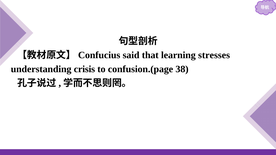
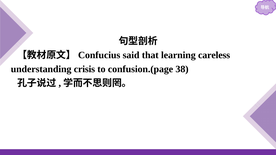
stresses: stresses -> careless
